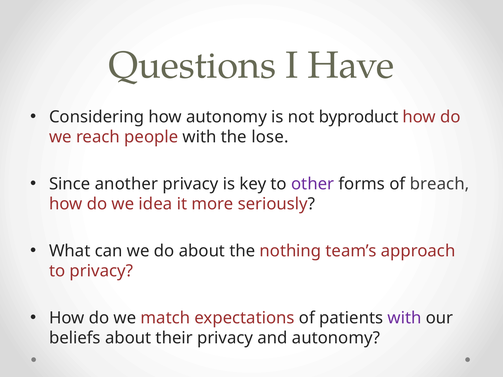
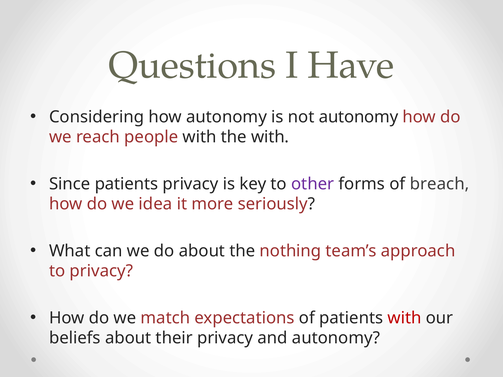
not byproduct: byproduct -> autonomy
the lose: lose -> with
Since another: another -> patients
with at (405, 318) colour: purple -> red
